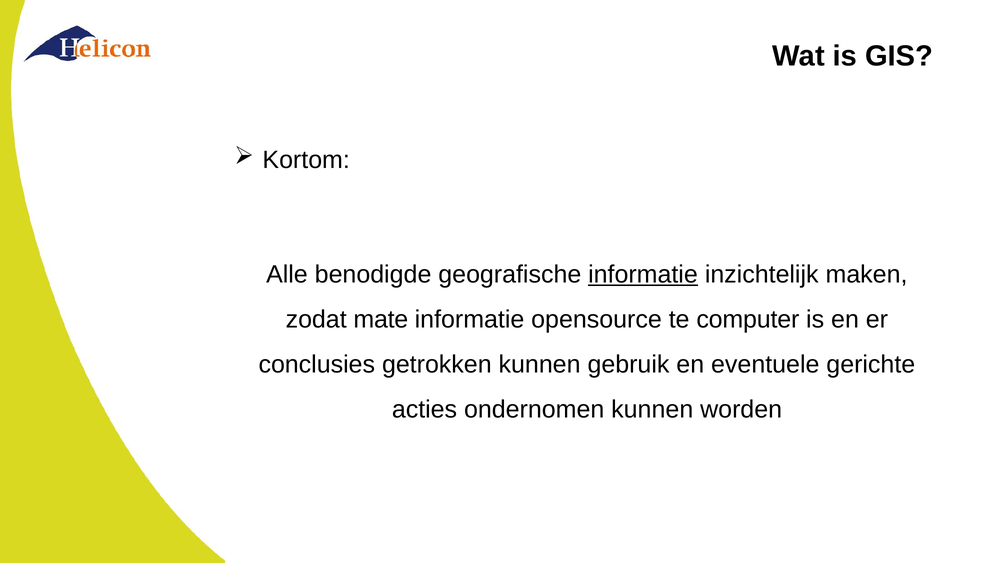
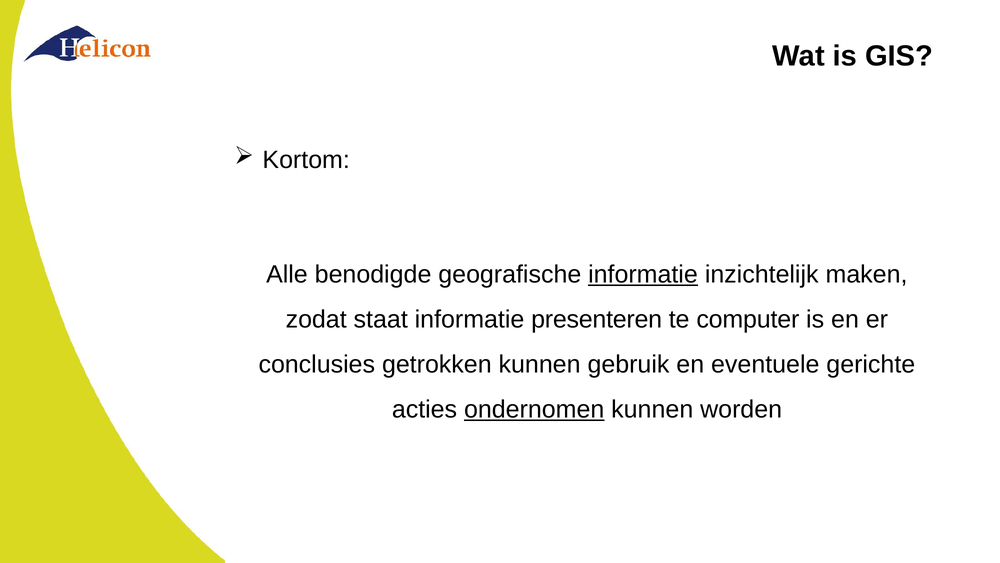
mate: mate -> staat
opensource: opensource -> presenteren
ondernomen underline: none -> present
